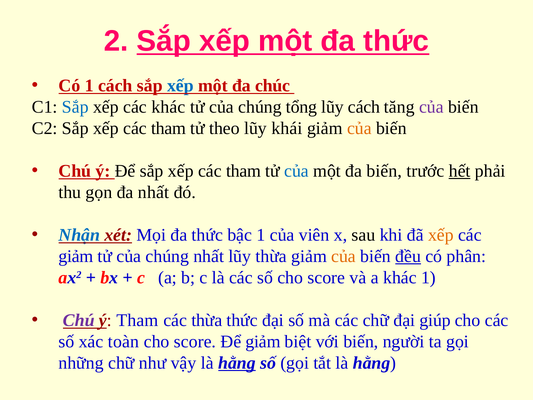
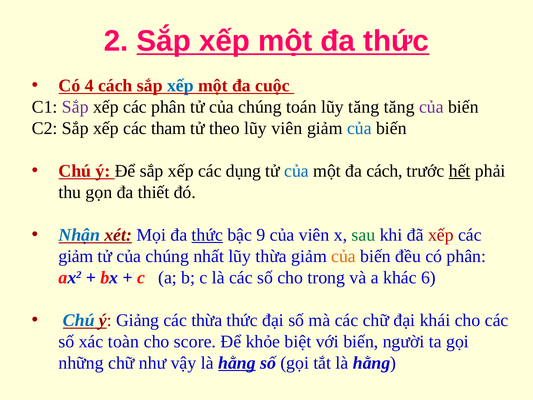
Có 1: 1 -> 4
chúc: chúc -> cuộc
Sắp at (75, 107) colour: blue -> purple
các khác: khác -> phân
tổng: tổng -> toán
lũy cách: cách -> tăng
lũy khái: khái -> viên
của at (359, 128) colour: orange -> blue
tham at (243, 171): tham -> dụng
đa biến: biến -> cách
đa nhất: nhất -> thiết
thức at (207, 235) underline: none -> present
bậc 1: 1 -> 9
sau colour: black -> green
xếp at (441, 235) colour: orange -> red
đều underline: present -> none
số cho score: score -> trong
khác 1: 1 -> 6
Chú at (79, 320) colour: purple -> blue
ý Tham: Tham -> Giảng
giúp: giúp -> khái
Để giảm: giảm -> khỏe
